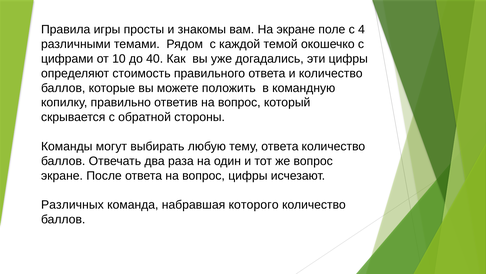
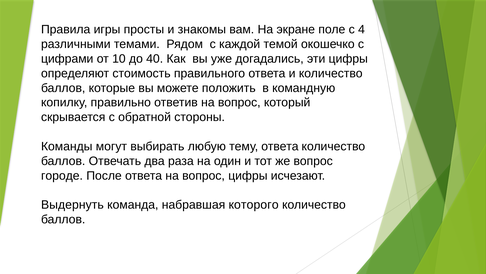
экране at (62, 175): экране -> городе
Различных: Различных -> Выдернуть
